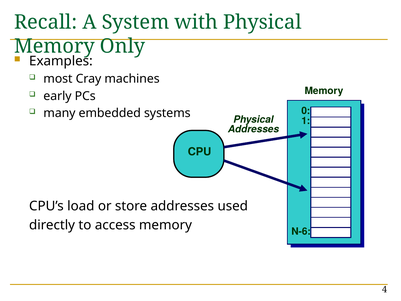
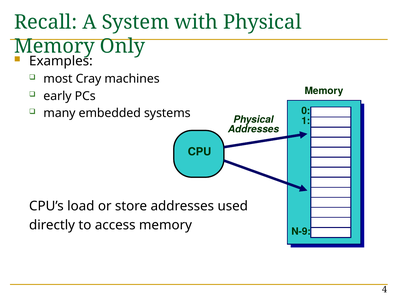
N-6: N-6 -> N-9
